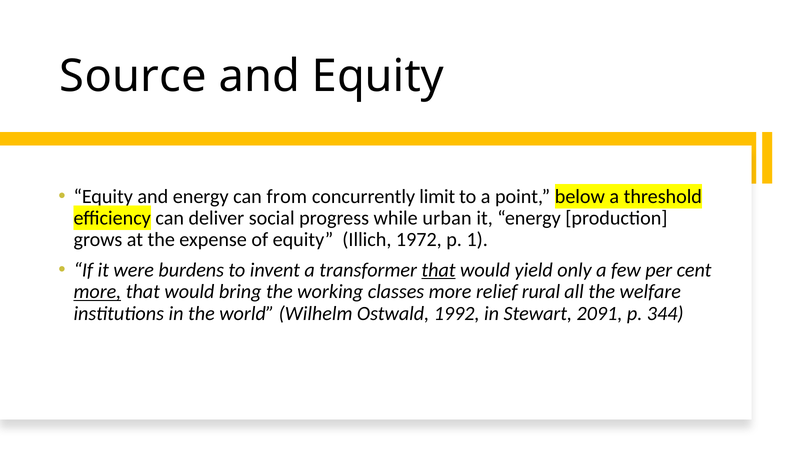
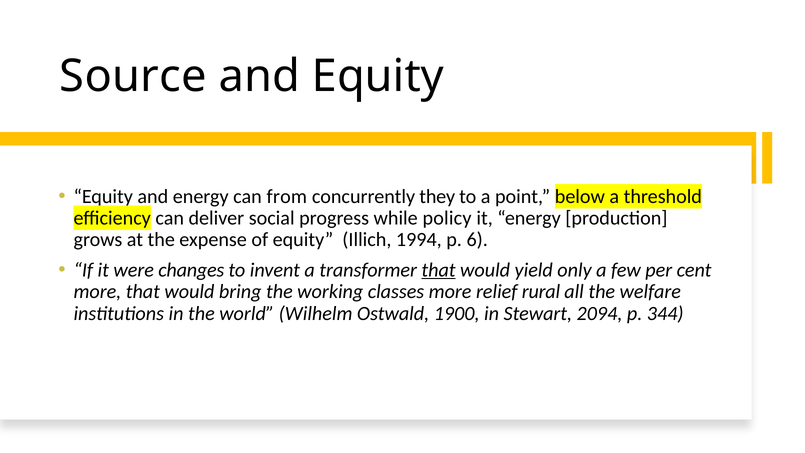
limit: limit -> they
urban: urban -> policy
1972: 1972 -> 1994
1: 1 -> 6
burdens: burdens -> changes
more at (97, 292) underline: present -> none
1992: 1992 -> 1900
2091: 2091 -> 2094
